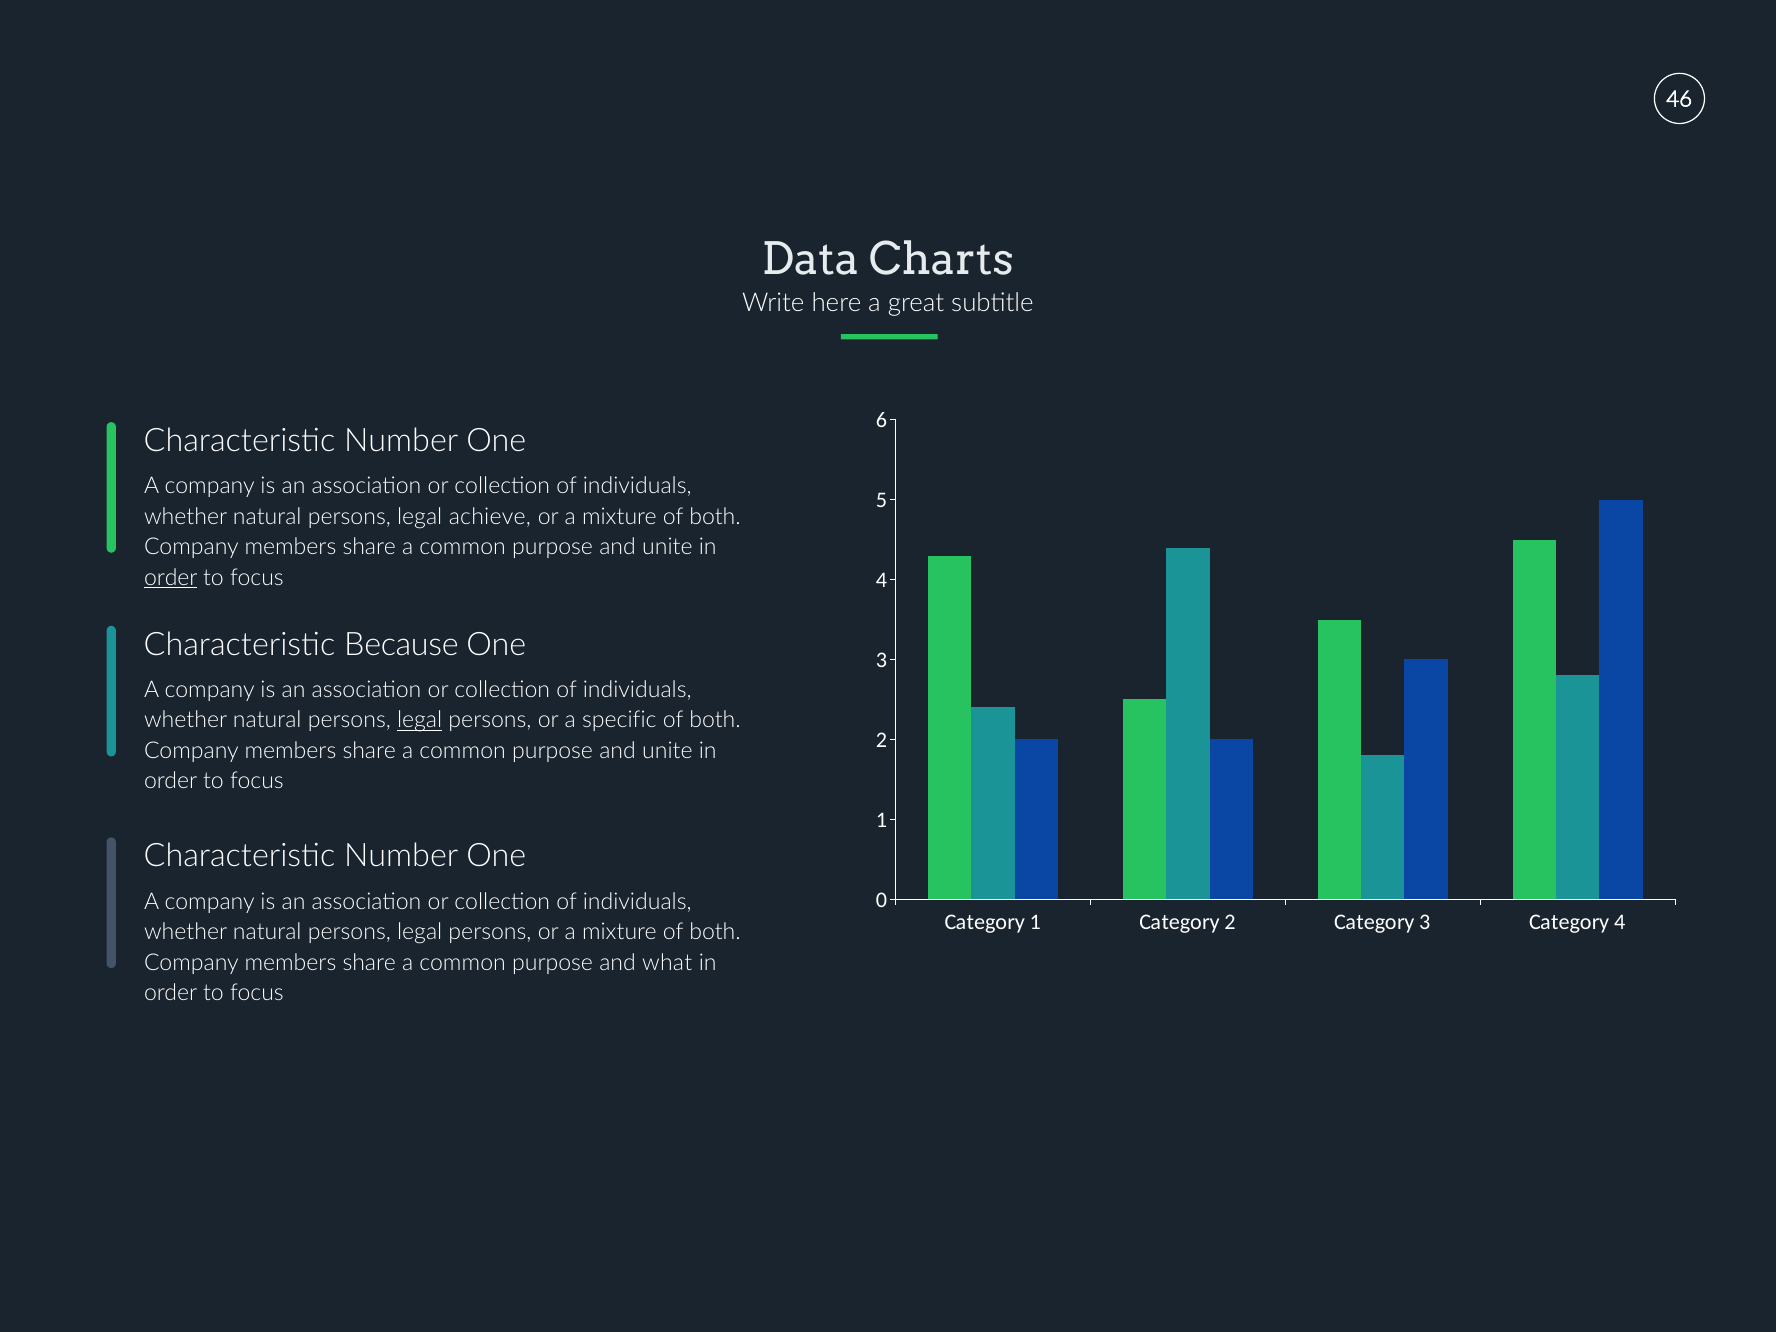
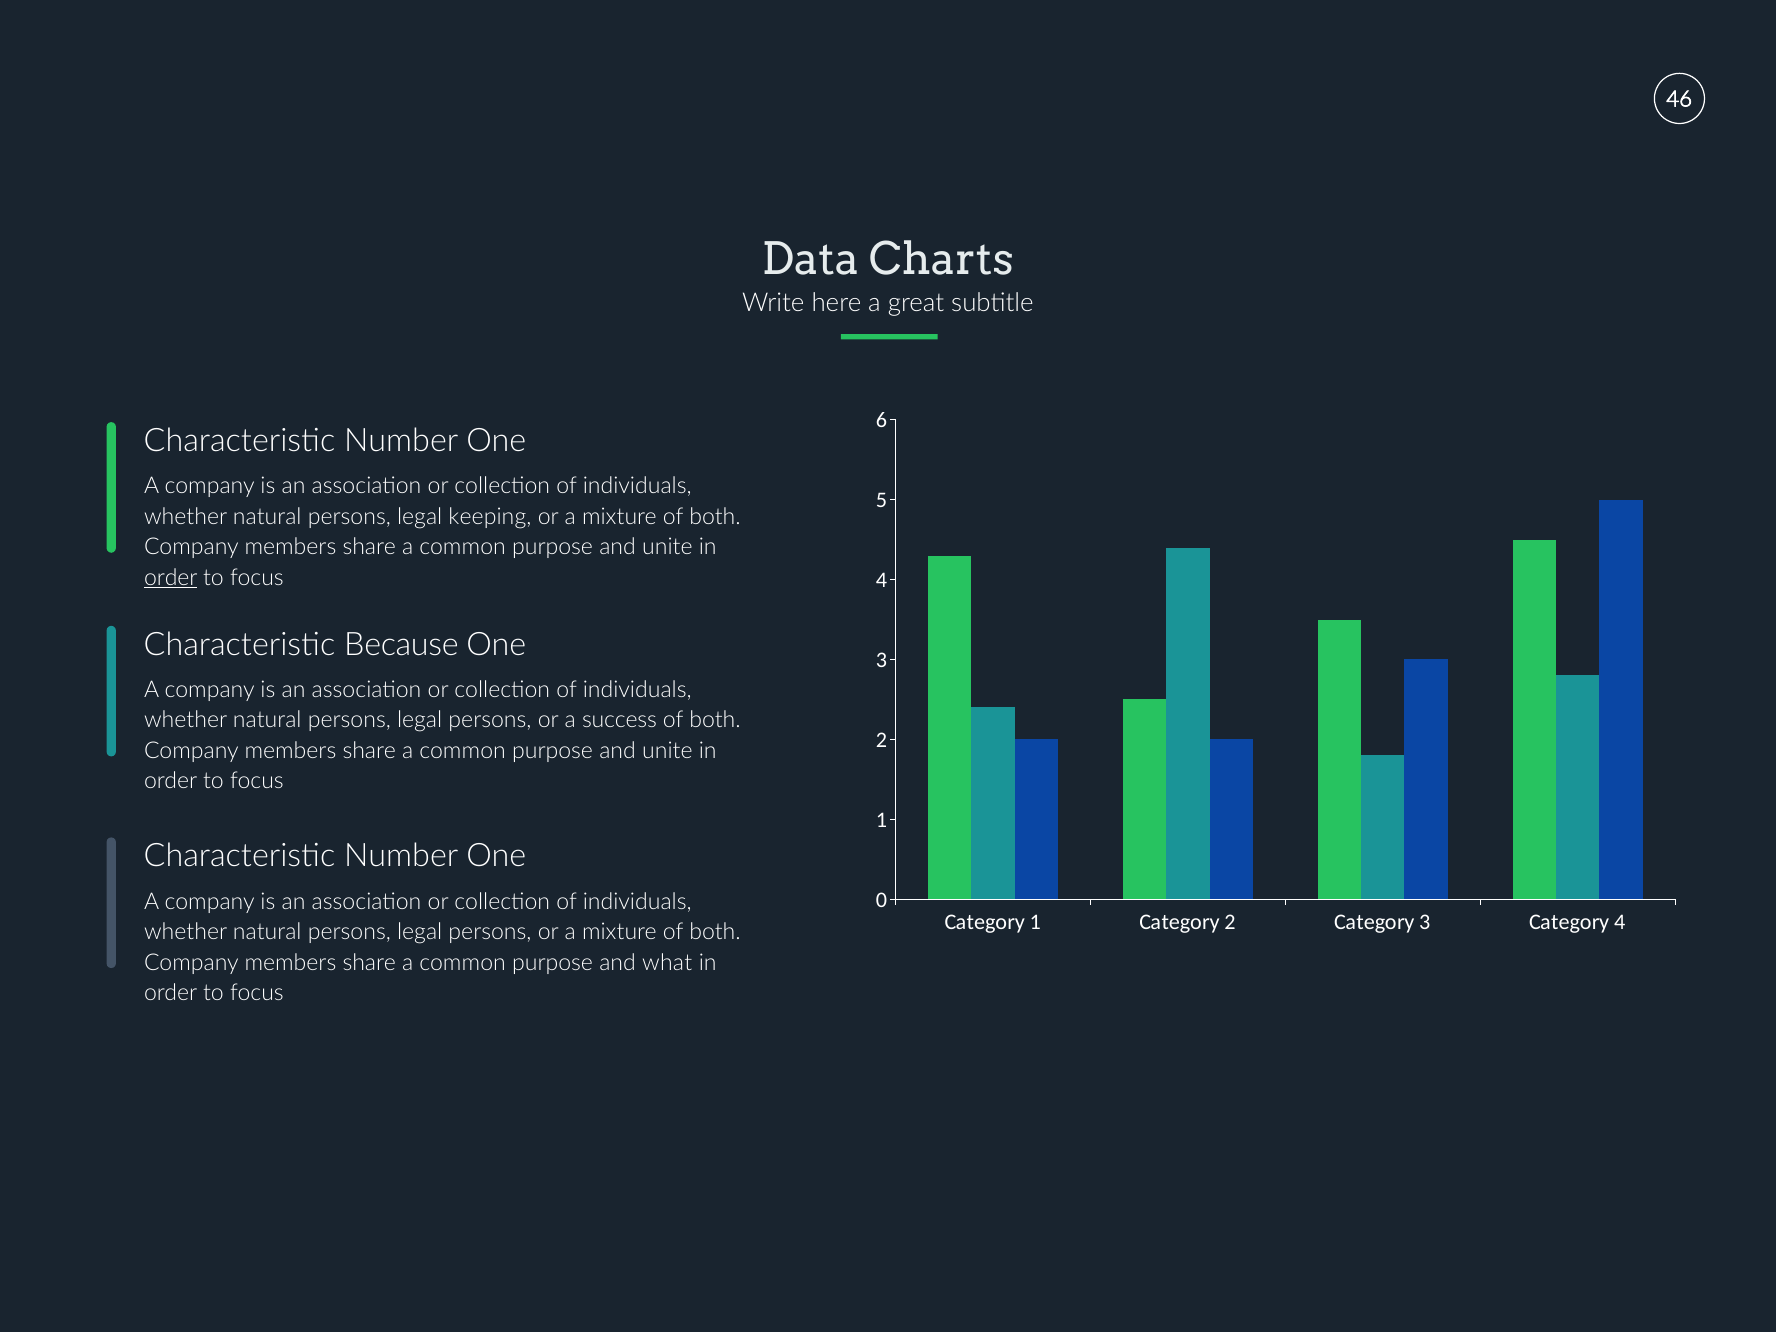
achieve: achieve -> keeping
legal at (420, 720) underline: present -> none
specific: specific -> success
